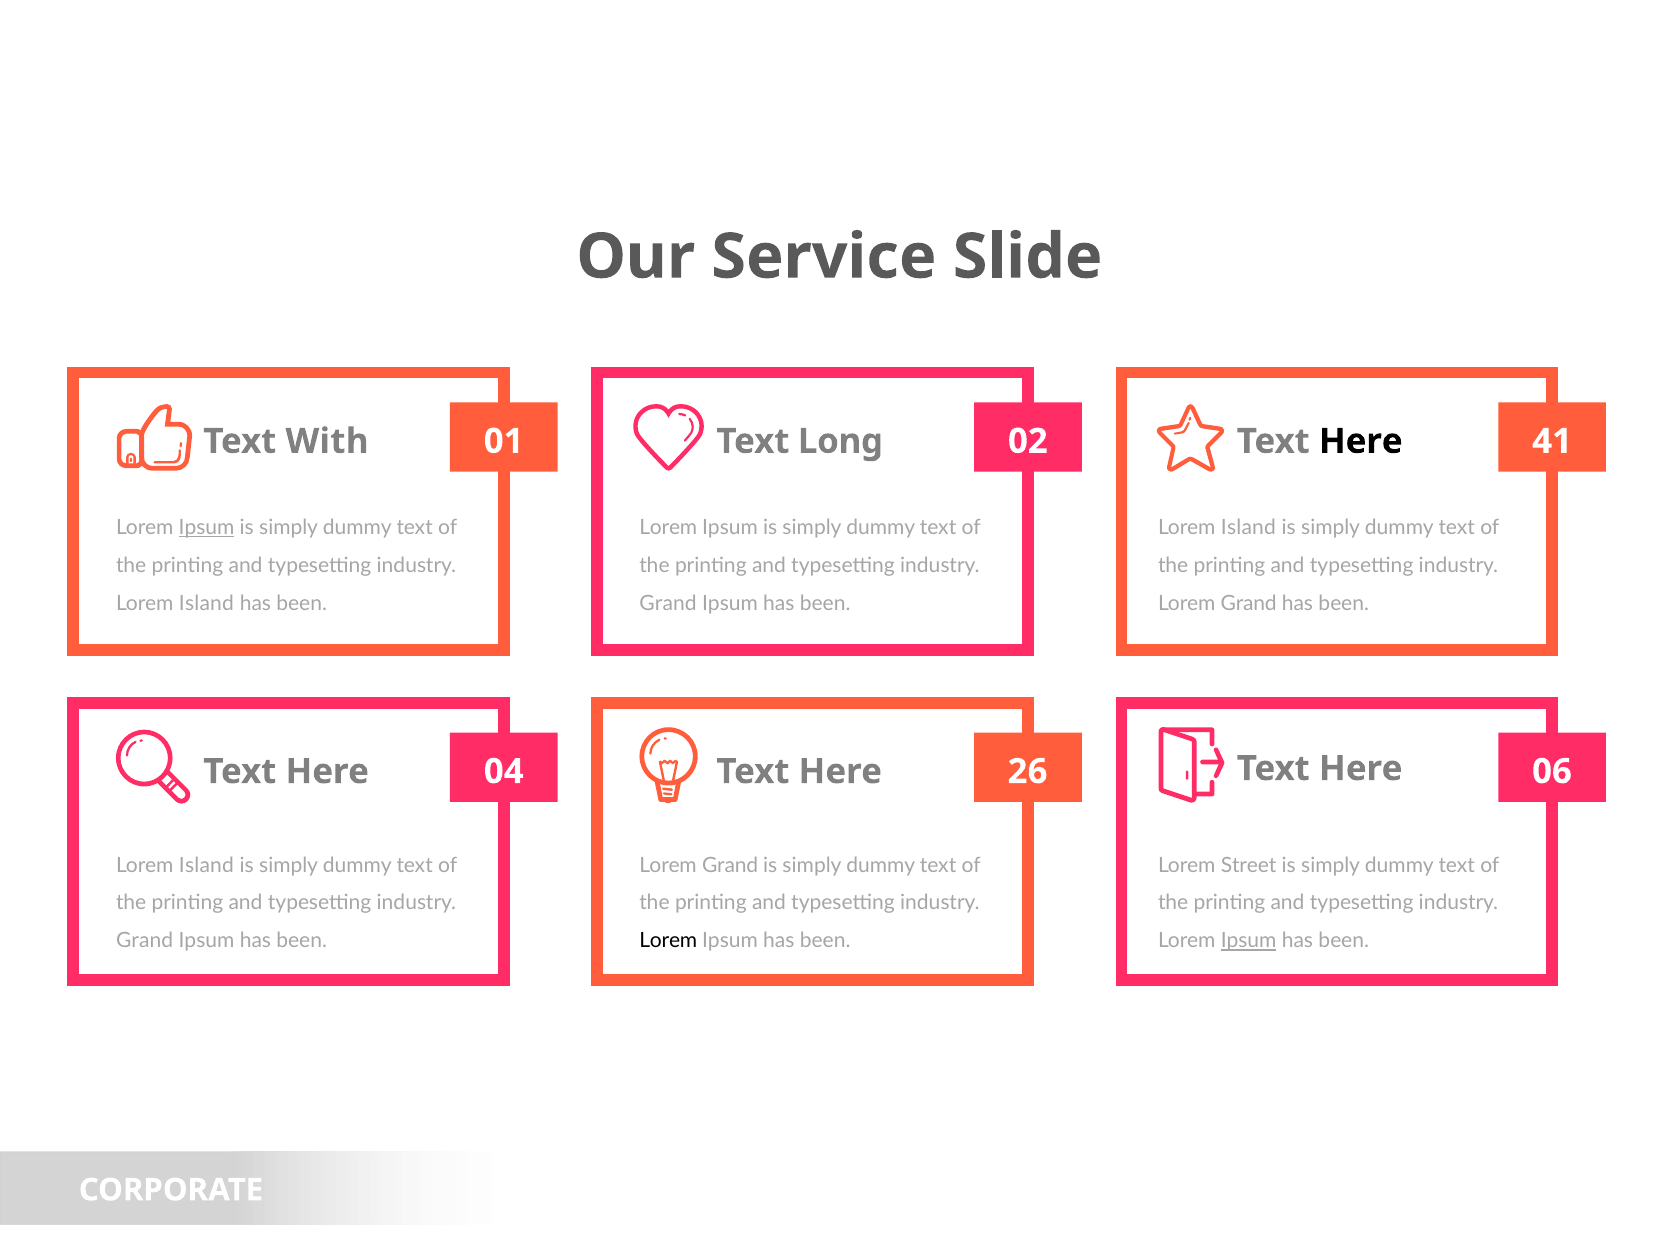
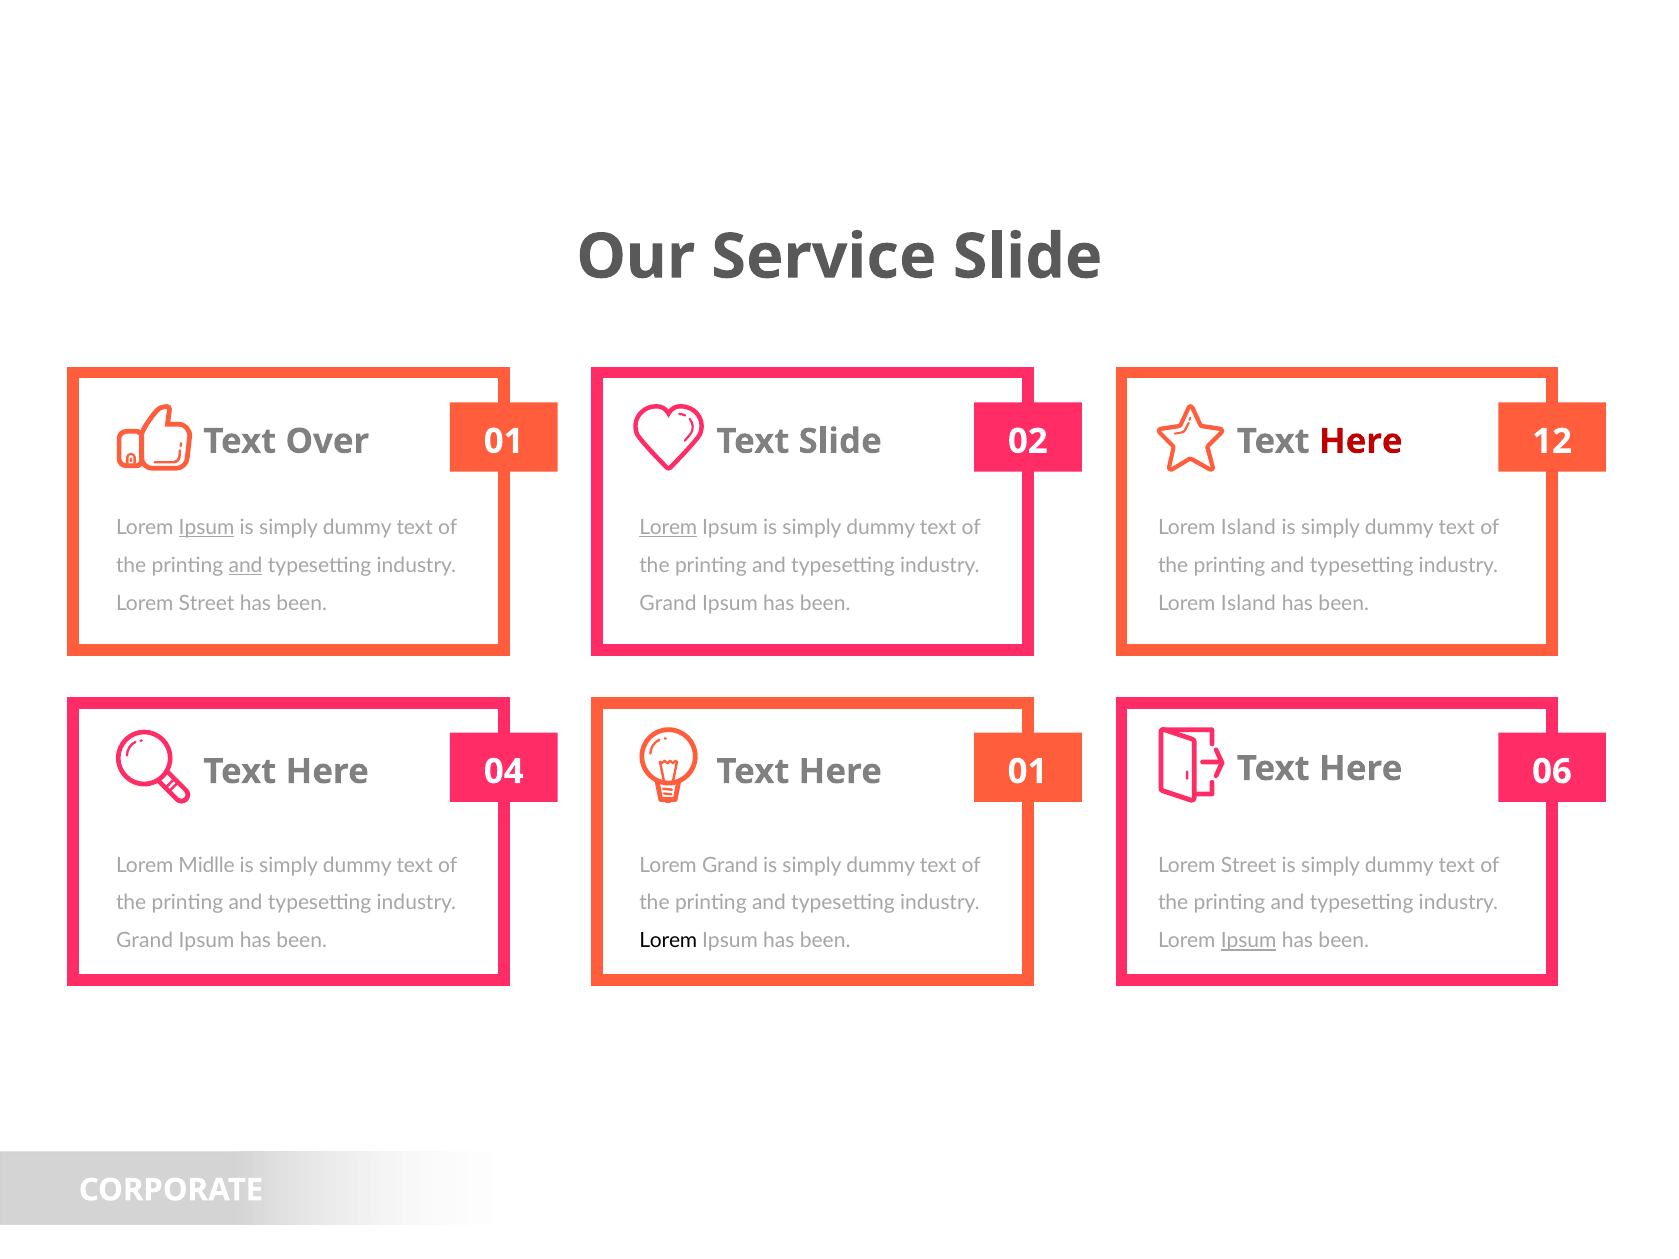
With: With -> Over
Text Long: Long -> Slide
Here at (1361, 441) colour: black -> red
41: 41 -> 12
Lorem at (668, 528) underline: none -> present
and at (246, 565) underline: none -> present
Island at (206, 603): Island -> Street
Grand at (1249, 603): Grand -> Island
04 26: 26 -> 01
Island at (206, 865): Island -> Midlle
